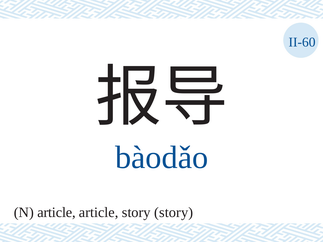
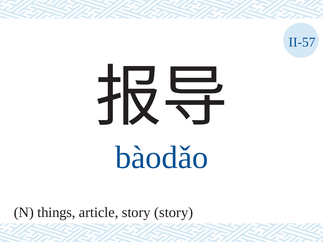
II-60: II-60 -> II-57
N article: article -> things
